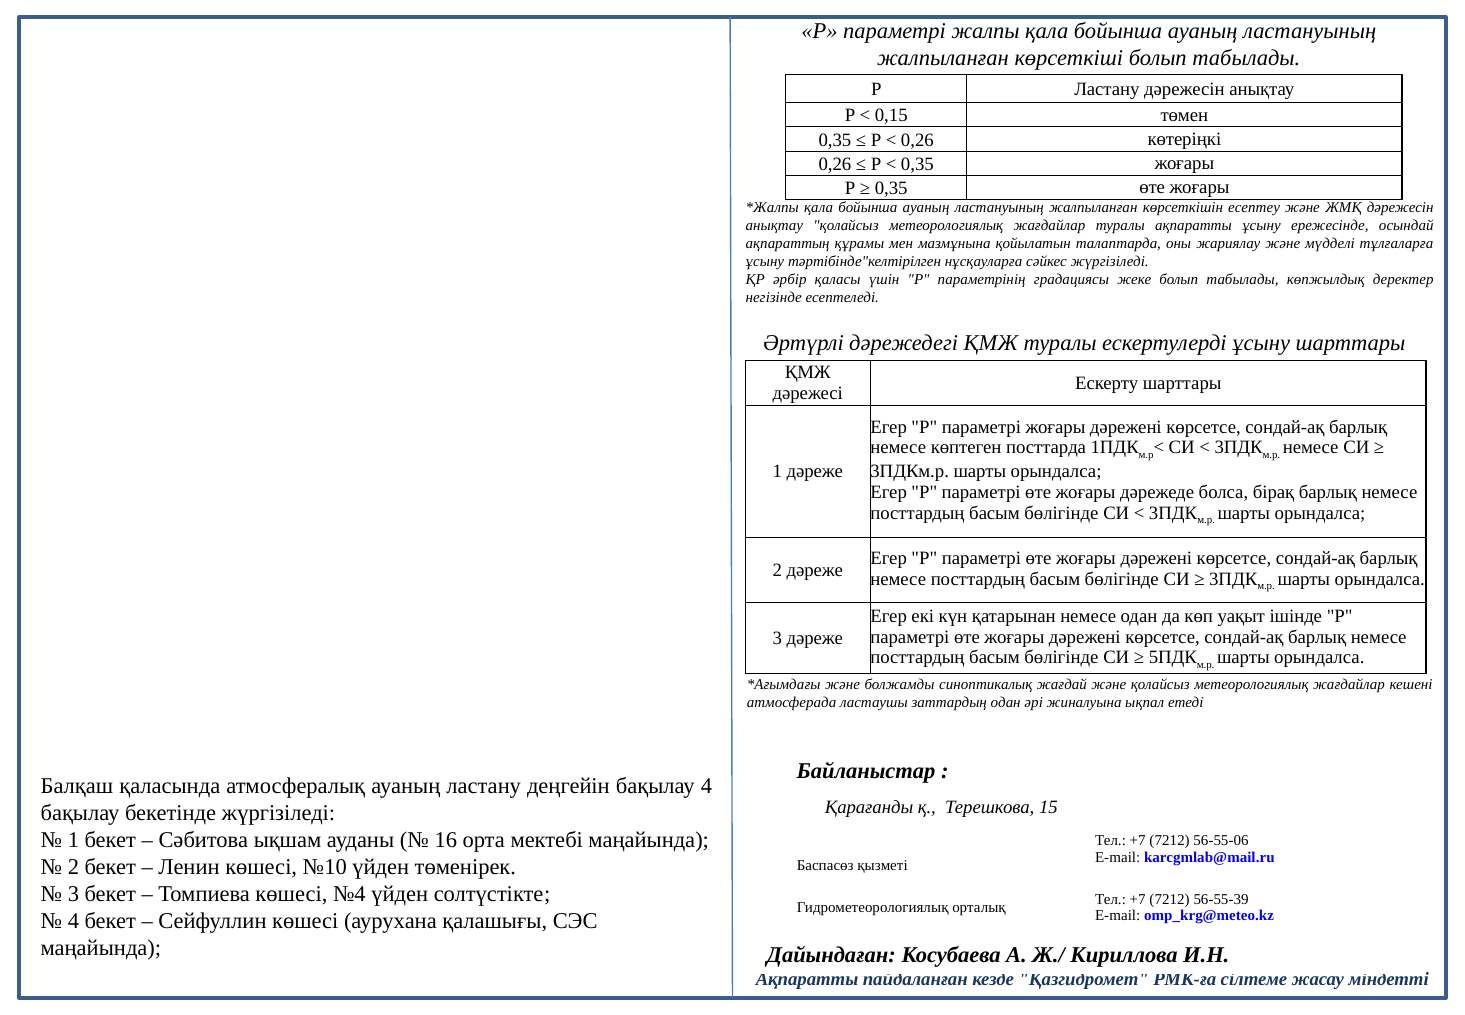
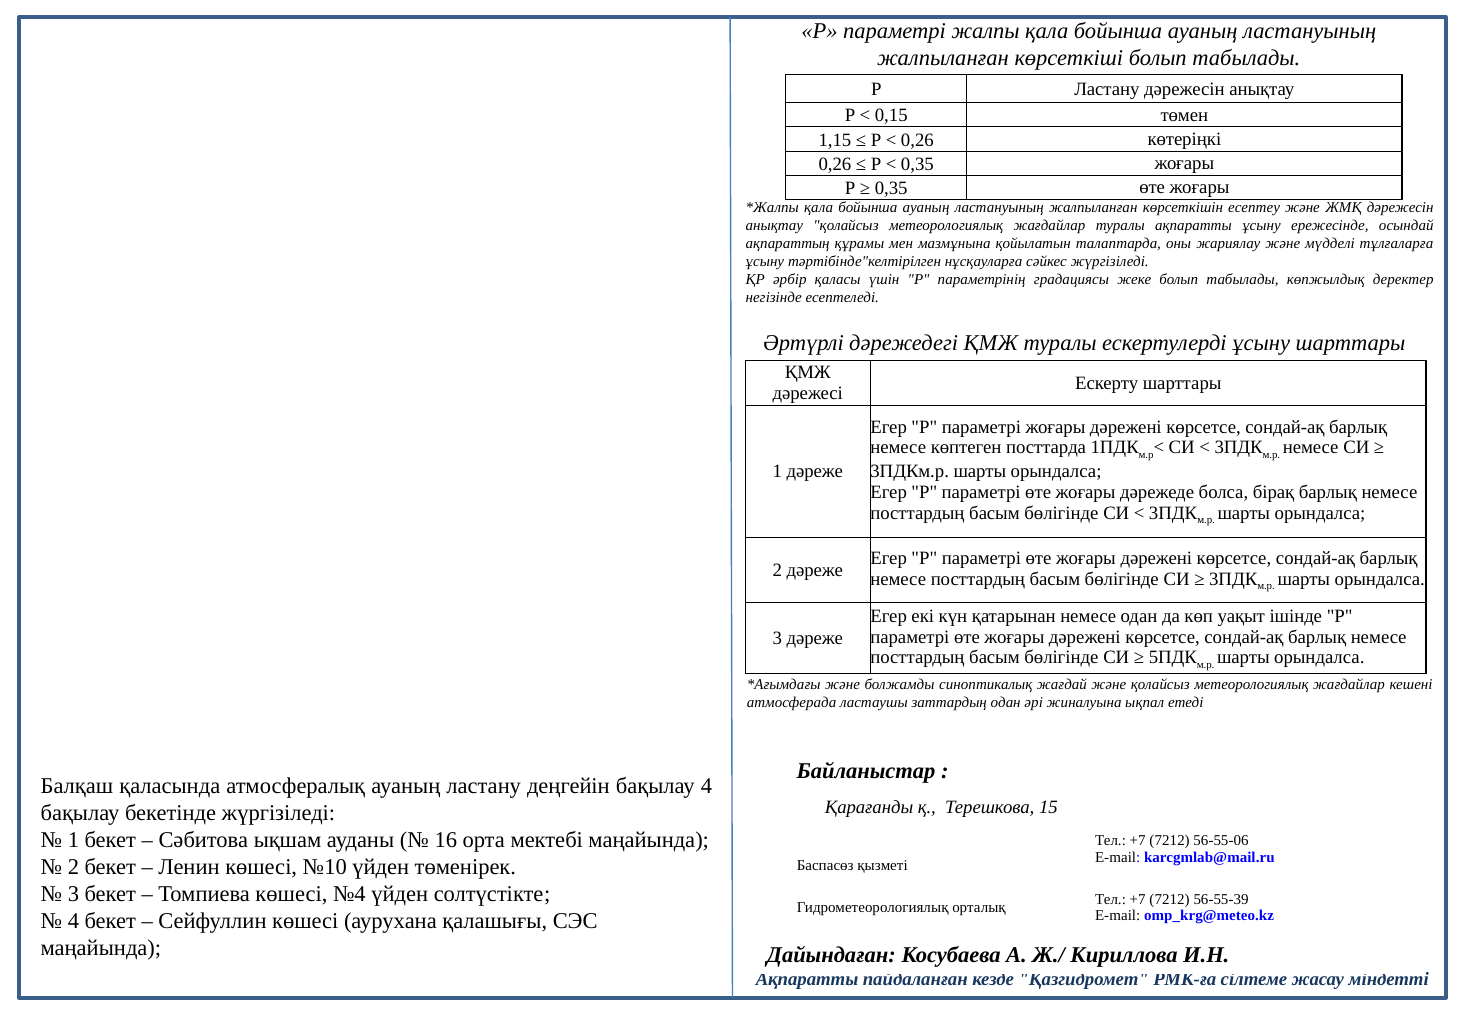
0,35 at (835, 140): 0,35 -> 1,15
